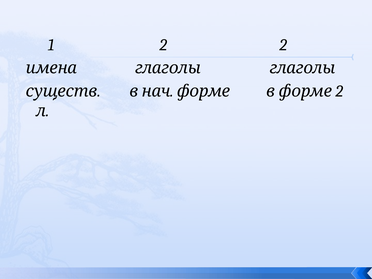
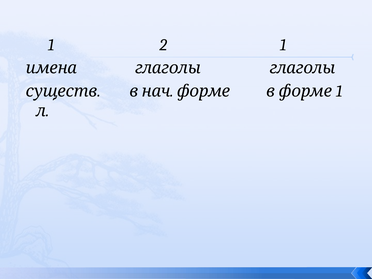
2 2: 2 -> 1
2 at (339, 91): 2 -> 1
